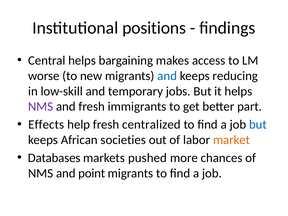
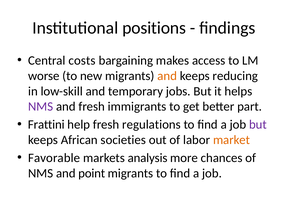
Central helps: helps -> costs
and at (167, 76) colour: blue -> orange
Effects: Effects -> Frattini
centralized: centralized -> regulations
but at (258, 124) colour: blue -> purple
Databases: Databases -> Favorable
pushed: pushed -> analysis
